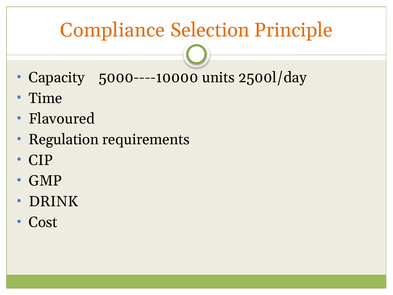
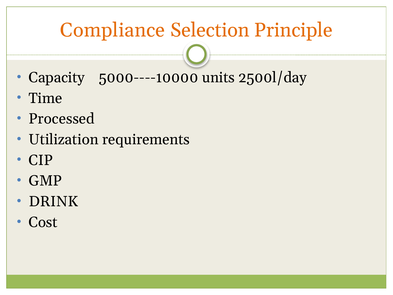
Flavoured: Flavoured -> Processed
Regulation: Regulation -> Utilization
